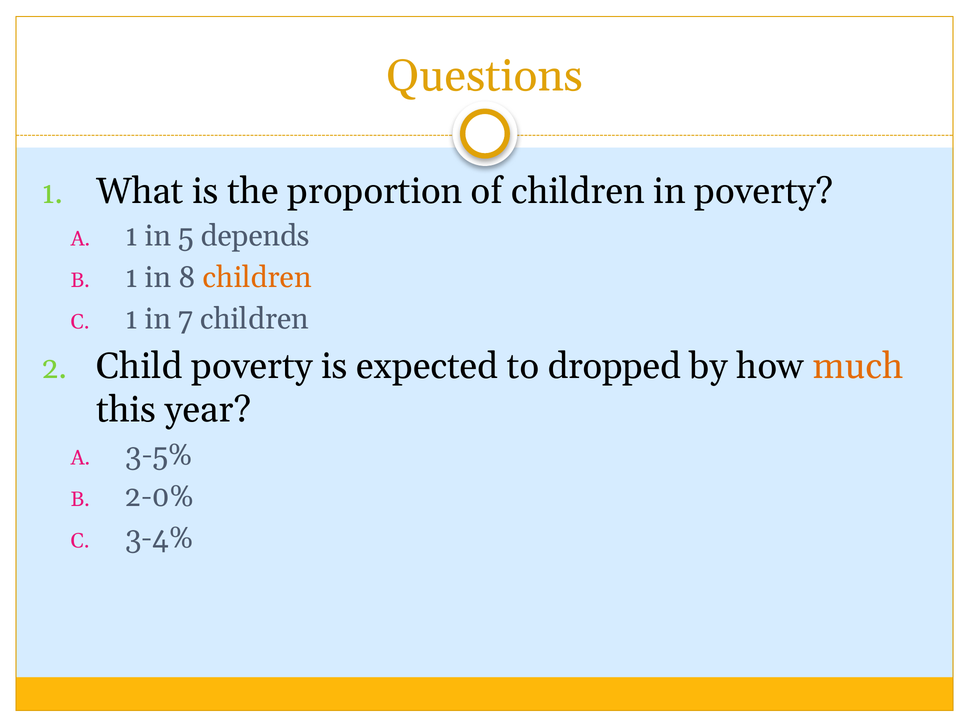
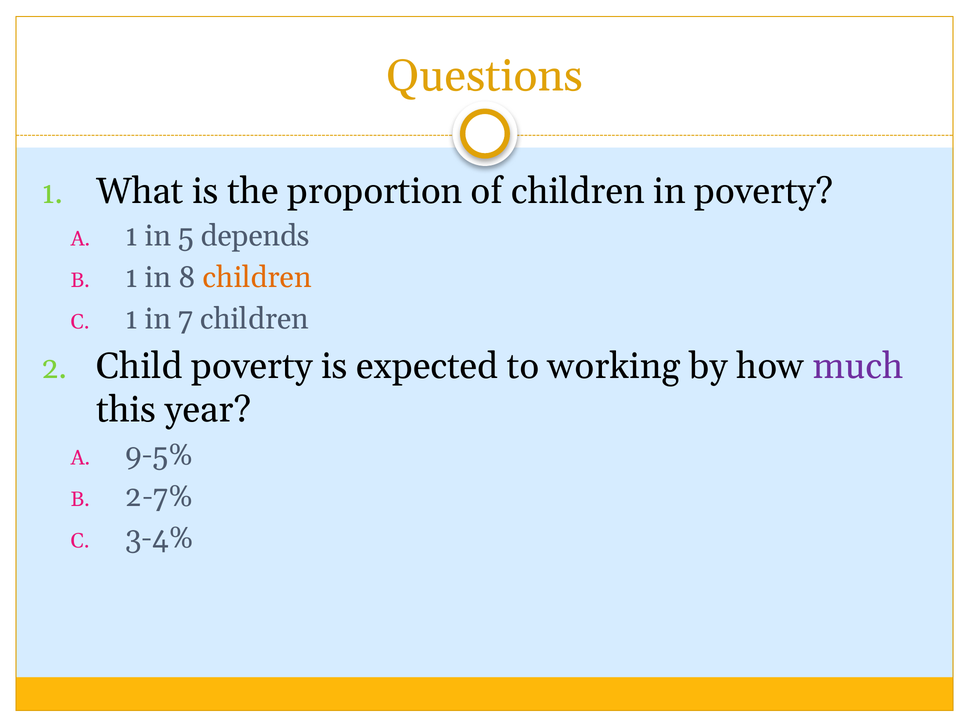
dropped: dropped -> working
much colour: orange -> purple
3-5%: 3-5% -> 9-5%
2-0%: 2-0% -> 2-7%
